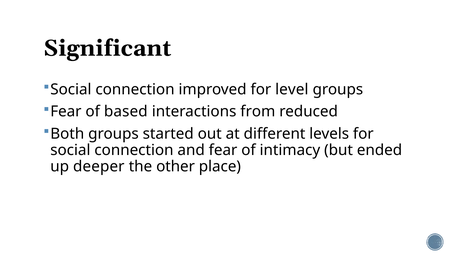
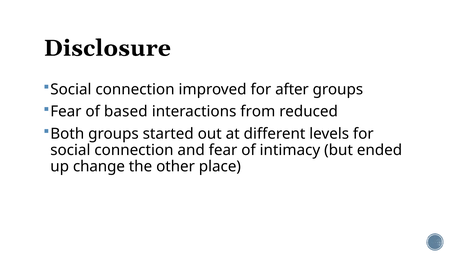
Significant: Significant -> Disclosure
level: level -> after
deeper: deeper -> change
